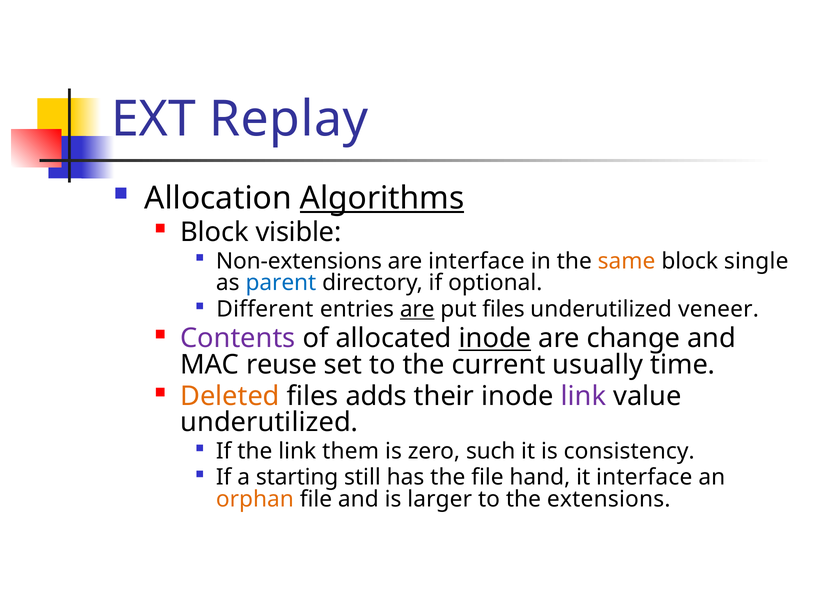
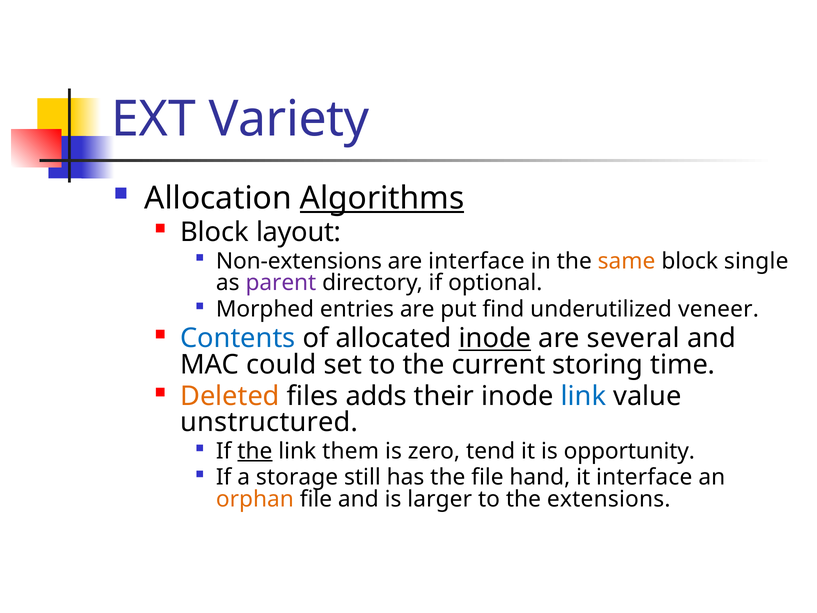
Replay: Replay -> Variety
visible: visible -> layout
parent colour: blue -> purple
Different: Different -> Morphed
are at (417, 309) underline: present -> none
put files: files -> find
Contents colour: purple -> blue
change: change -> several
reuse: reuse -> could
usually: usually -> storing
link at (583, 396) colour: purple -> blue
underutilized at (269, 422): underutilized -> unstructured
the at (255, 451) underline: none -> present
such: such -> tend
consistency: consistency -> opportunity
starting: starting -> storage
